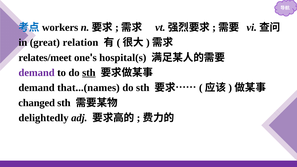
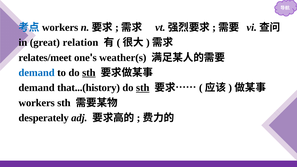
hospital(s: hospital(s -> weather(s
demand at (37, 73) colour: purple -> blue
that...(names: that...(names -> that...(history
sth at (143, 88) underline: none -> present
changed at (37, 103): changed -> workers
delightedly: delightedly -> desperately
